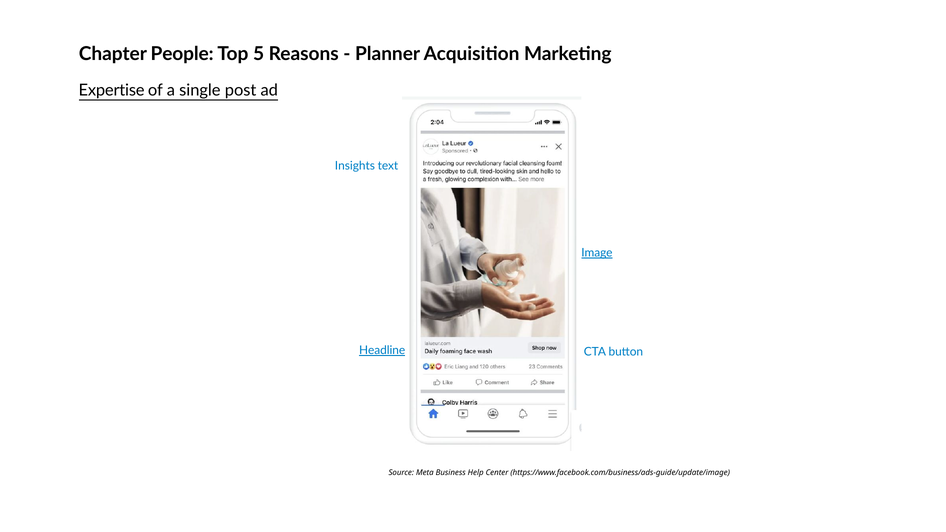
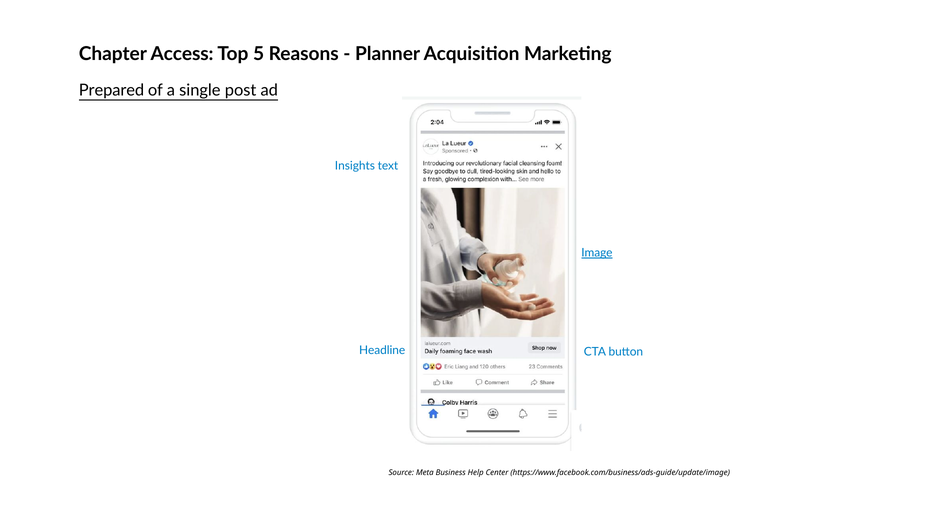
People: People -> Access
Expertise: Expertise -> Prepared
Headline underline: present -> none
